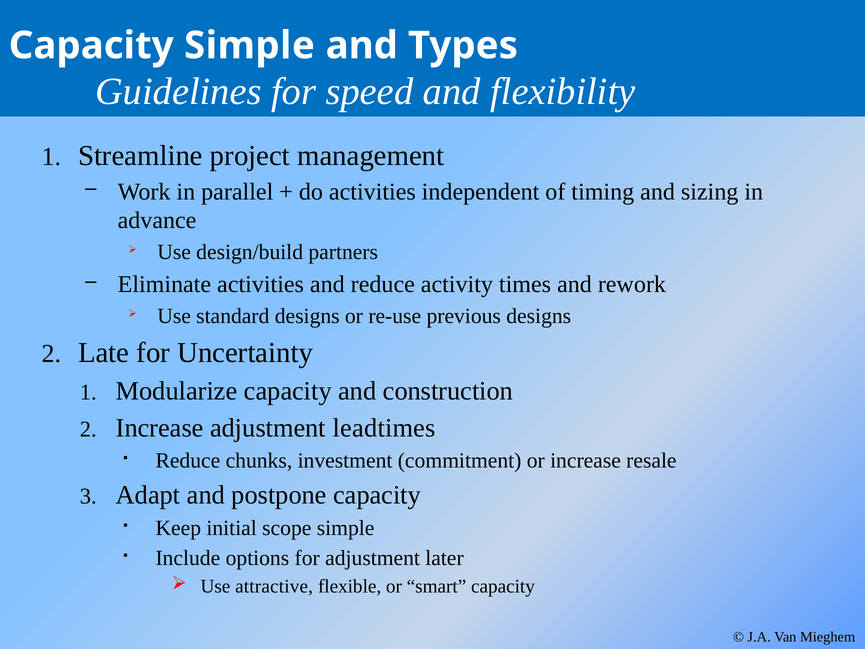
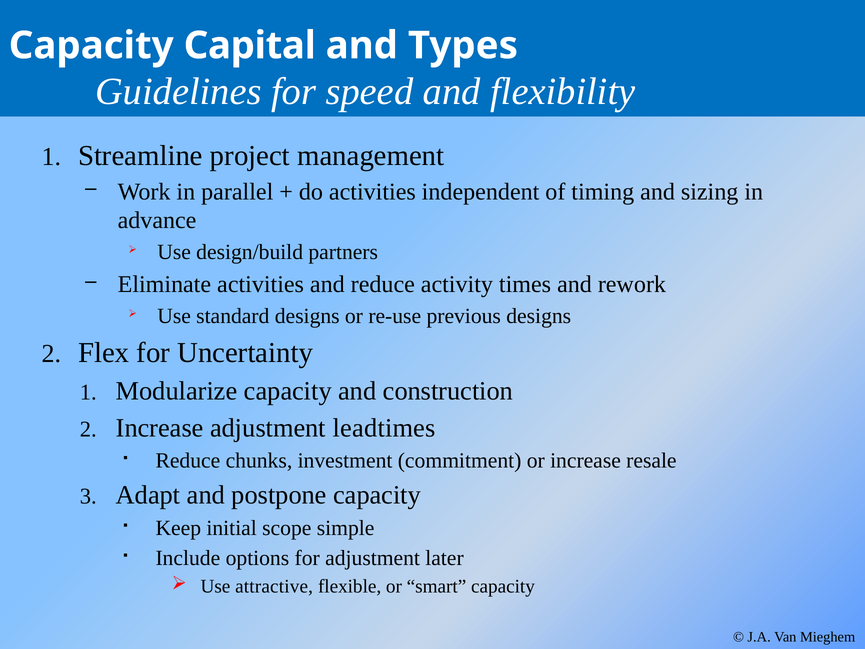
Capacity Simple: Simple -> Capital
Late: Late -> Flex
